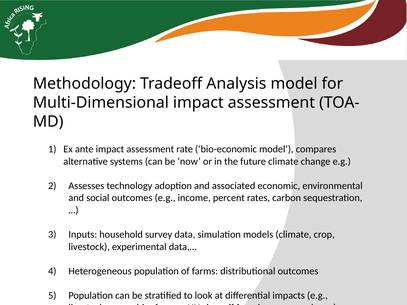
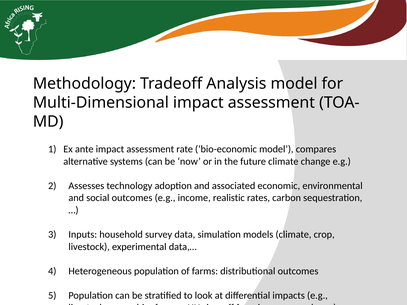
percent: percent -> realistic
